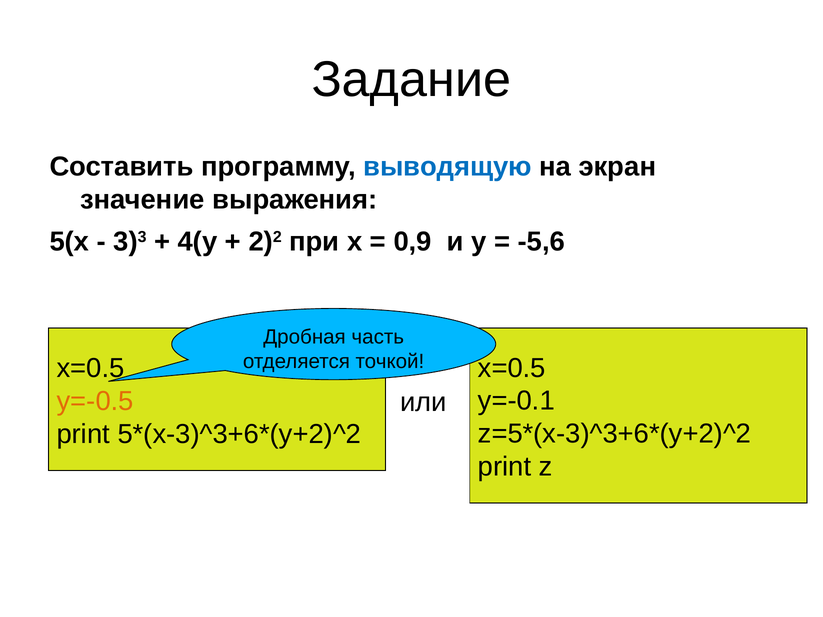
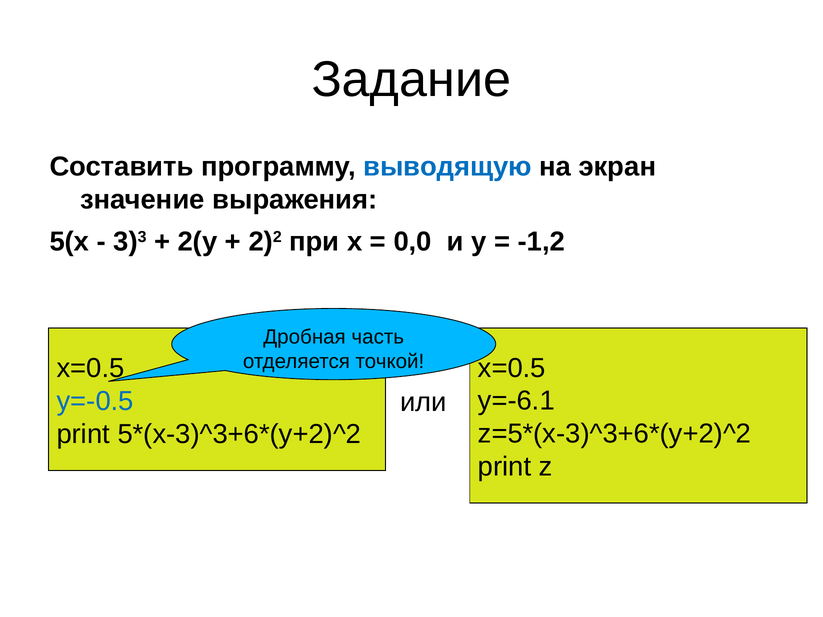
4(y: 4(y -> 2(y
0,9: 0,9 -> 0,0
-5,6: -5,6 -> -1,2
y=-0.1: y=-0.1 -> y=-6.1
y=-0.5 colour: orange -> blue
